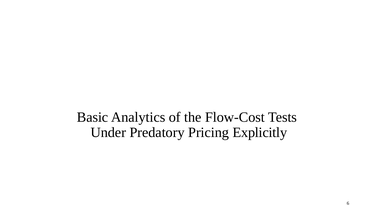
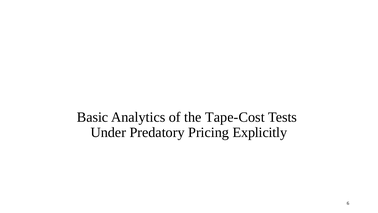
Flow-Cost: Flow-Cost -> Tape-Cost
